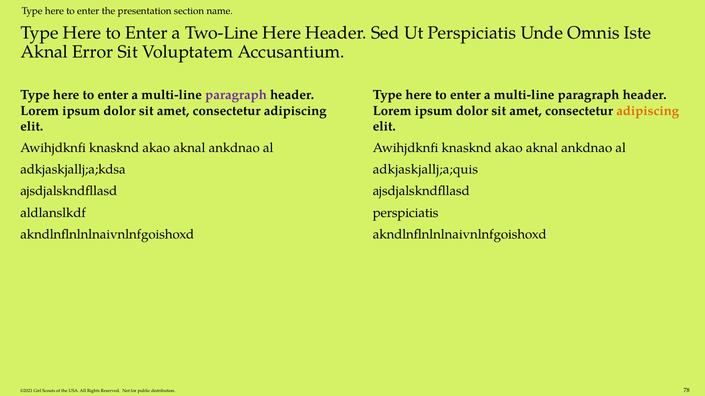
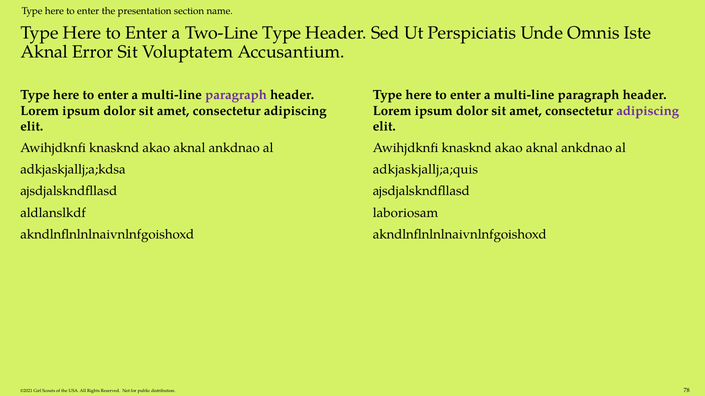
Two-Line Here: Here -> Type
adipiscing at (648, 111) colour: orange -> purple
perspiciatis at (406, 213): perspiciatis -> laboriosam
